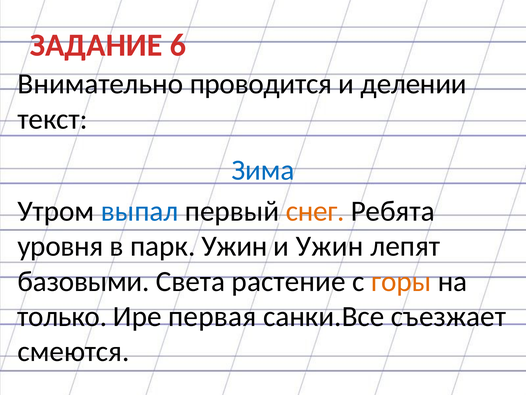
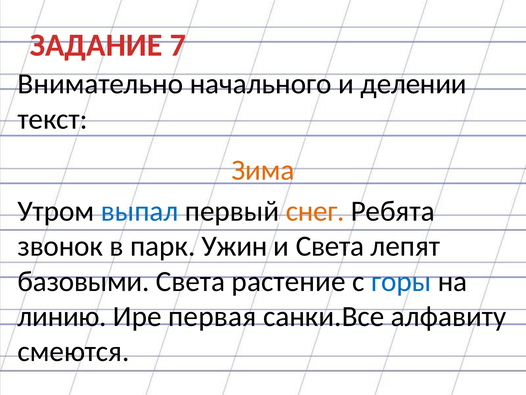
6: 6 -> 7
проводится: проводится -> начального
Зима colour: blue -> orange
уровня: уровня -> звонок
и Ужин: Ужин -> Света
горы colour: orange -> blue
только: только -> линию
съезжает: съезжает -> алфавиту
